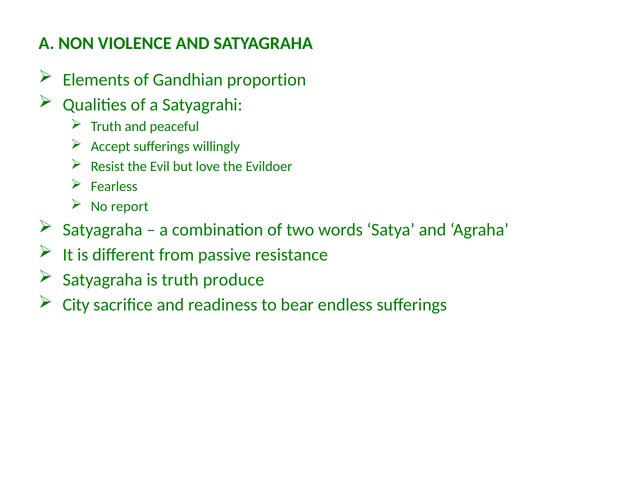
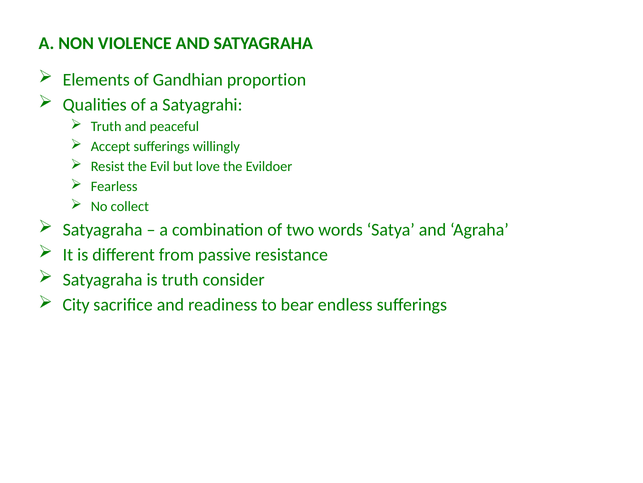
report: report -> collect
produce: produce -> consider
